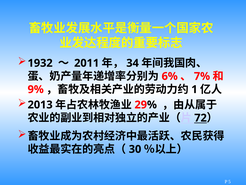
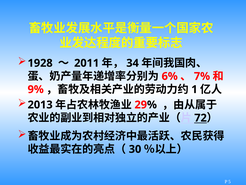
1932: 1932 -> 1928
